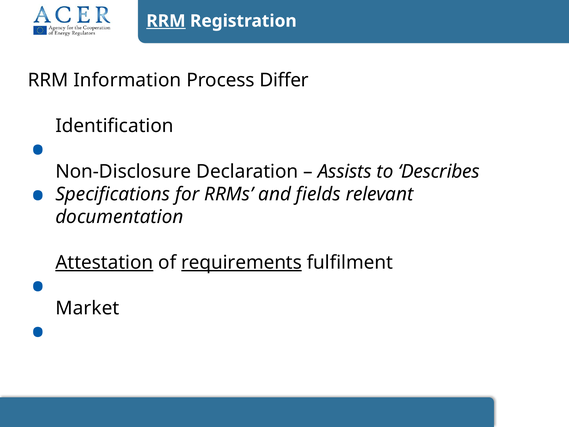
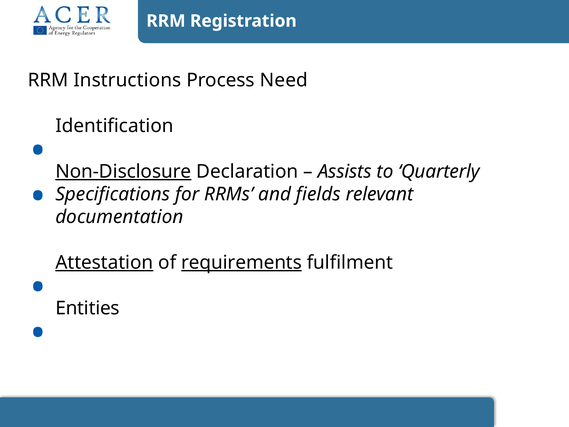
RRM at (166, 21) underline: present -> none
Information: Information -> Instructions
Differ: Differ -> Need
Non-Disclosure underline: none -> present
Describes: Describes -> Quarterly
Market: Market -> Entities
